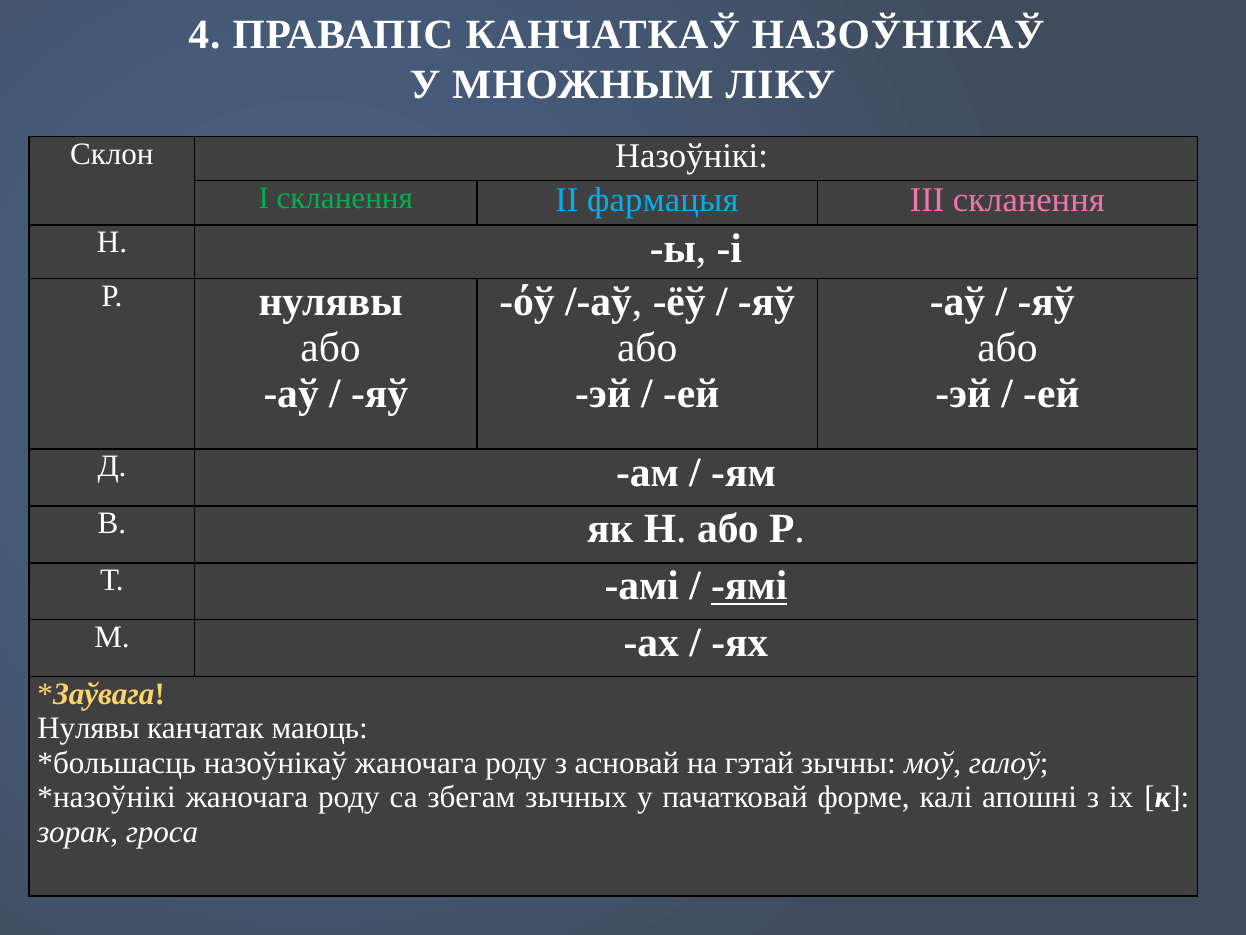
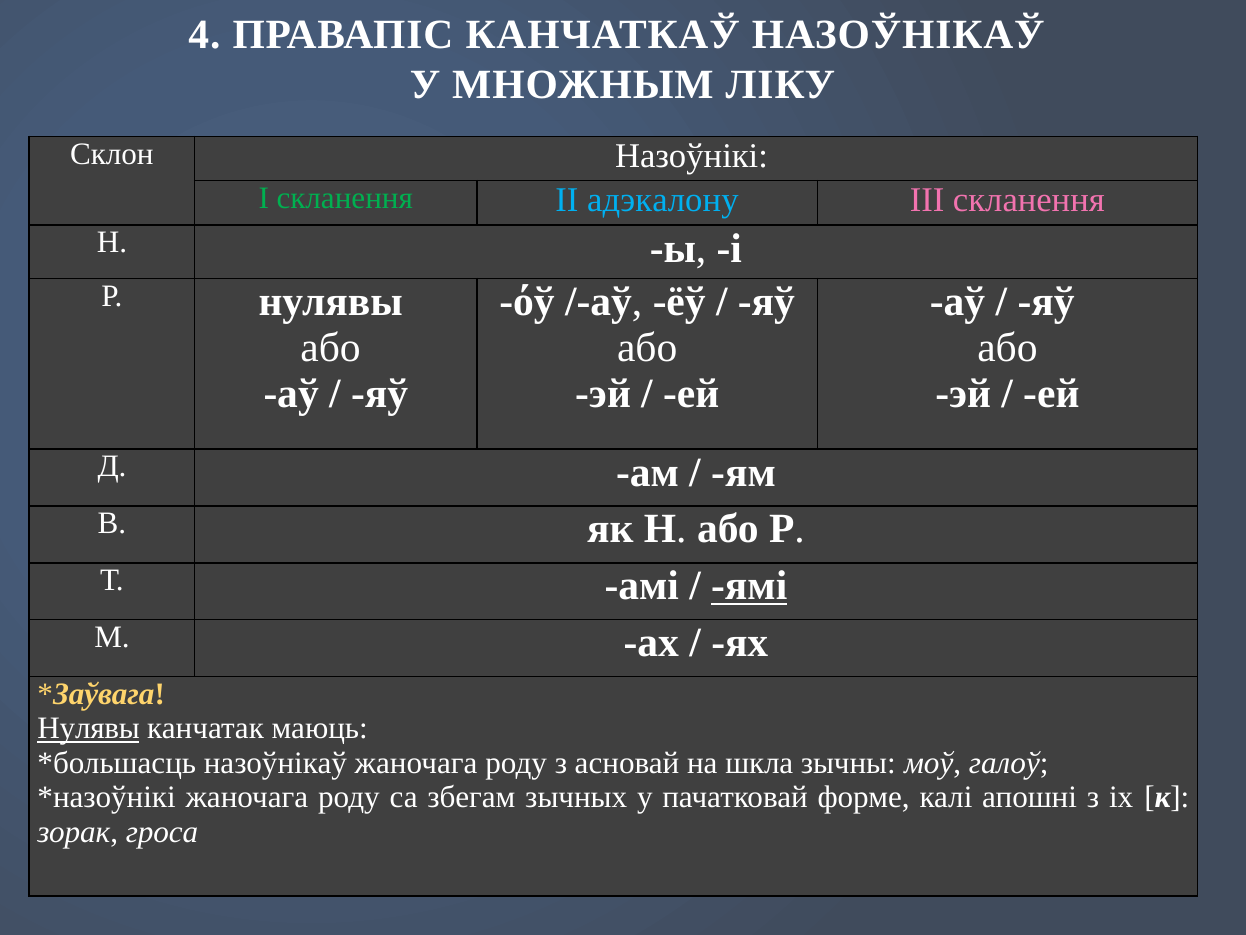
фармацыя: фармацыя -> адэкалону
Нулявы at (89, 728) underline: none -> present
гэтай: гэтай -> шкла
